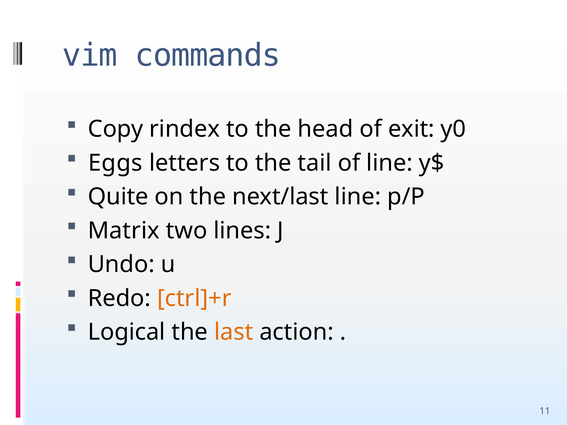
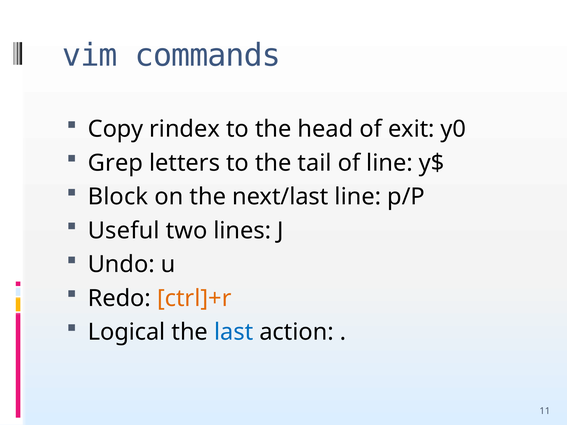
Eggs: Eggs -> Grep
Quite: Quite -> Block
Matrix: Matrix -> Useful
last colour: orange -> blue
